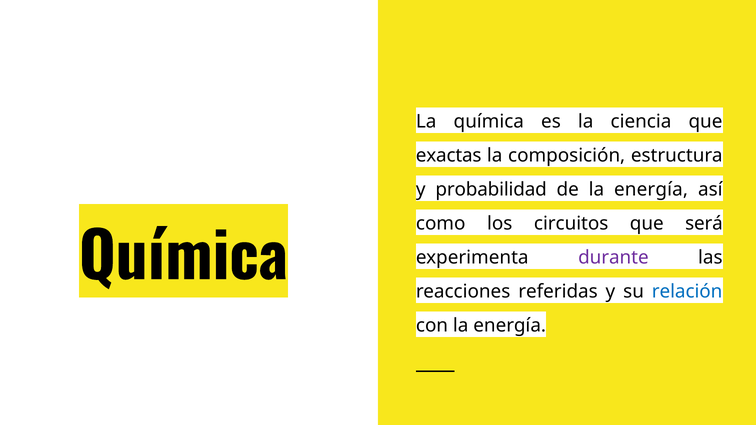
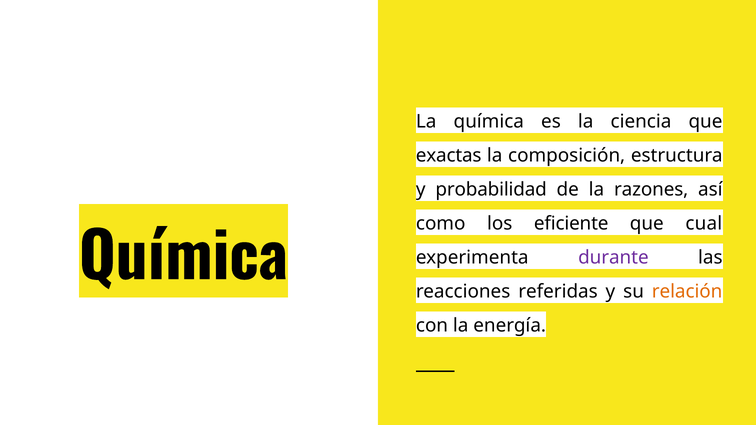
de la energía: energía -> razones
circuitos: circuitos -> eficiente
será: será -> cual
relación colour: blue -> orange
